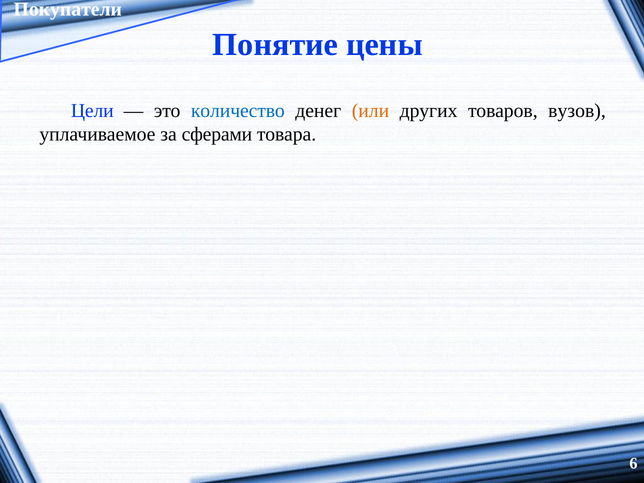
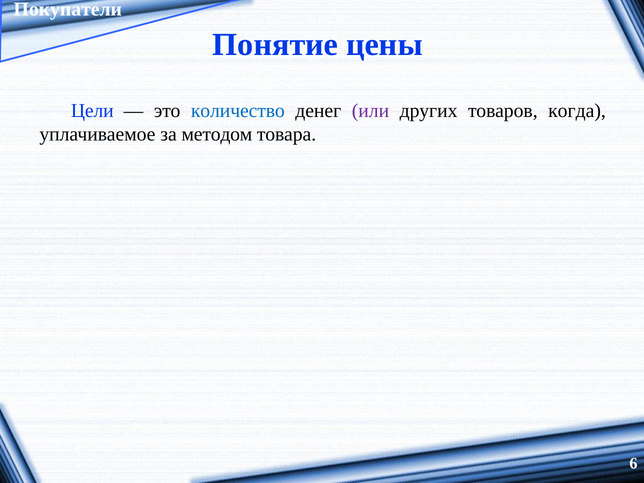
или colour: orange -> purple
вузов: вузов -> когда
сферами: сферами -> методом
